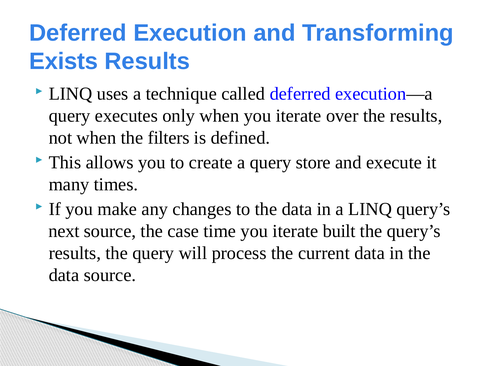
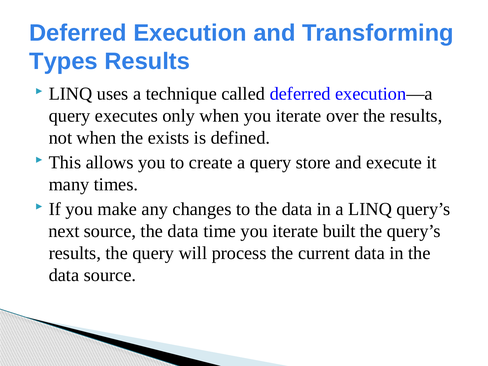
Exists: Exists -> Types
filters: filters -> exists
source the case: case -> data
